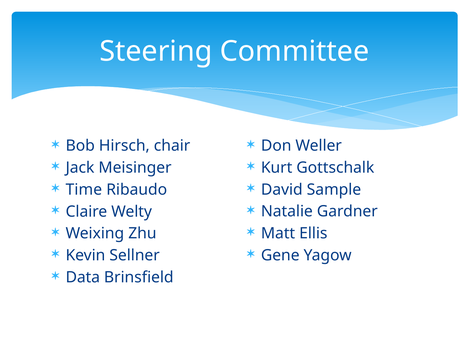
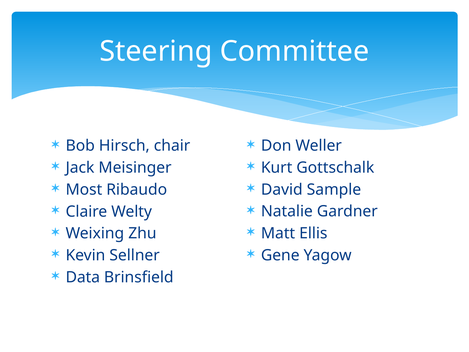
Time: Time -> Most
